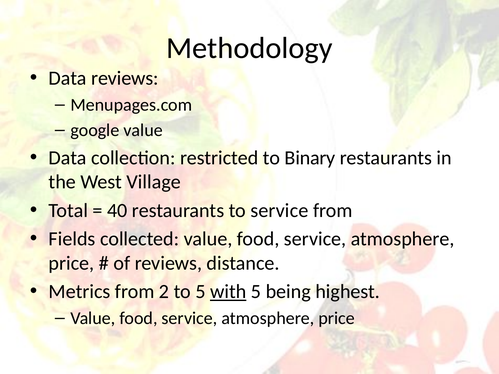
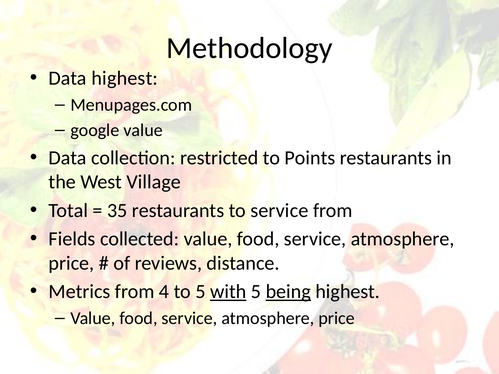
Data reviews: reviews -> highest
Binary: Binary -> Points
40: 40 -> 35
2: 2 -> 4
being underline: none -> present
